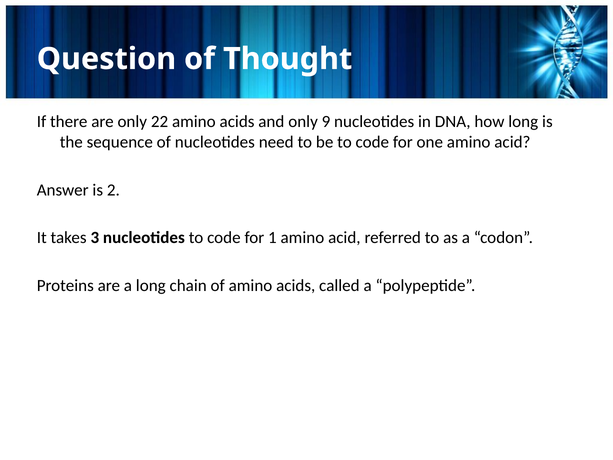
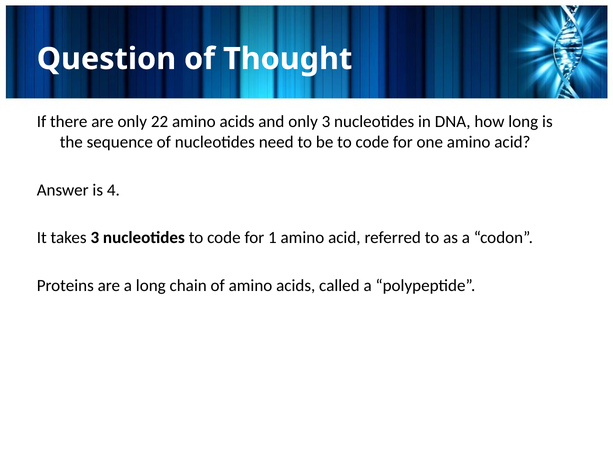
only 9: 9 -> 3
2: 2 -> 4
